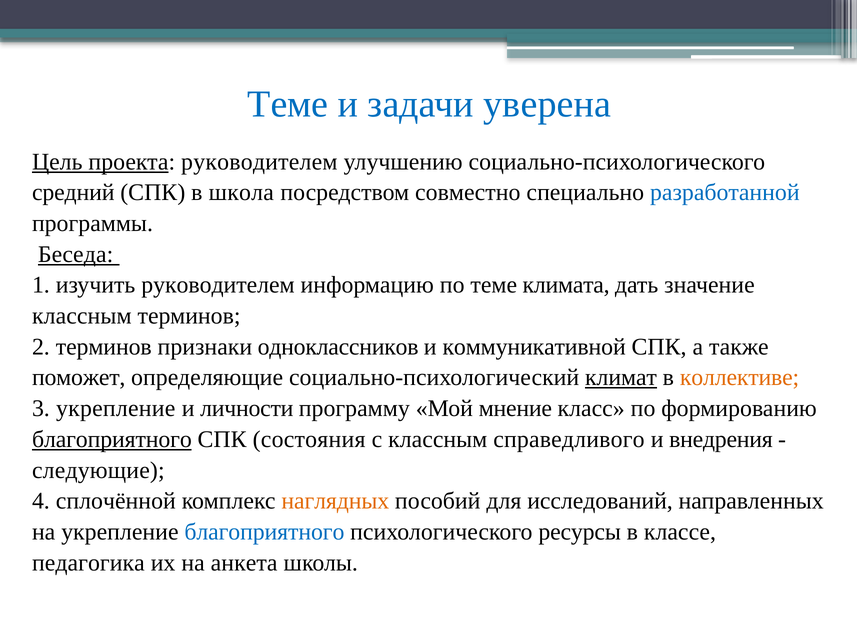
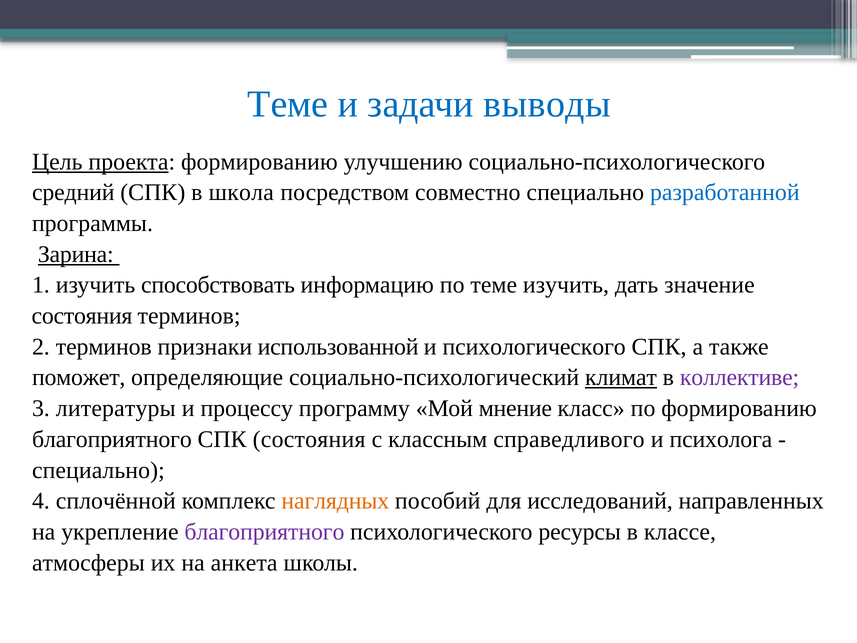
уверена: уверена -> выводы
проекта руководителем: руководителем -> формированию
Беседа: Беседа -> Зарина
изучить руководителем: руководителем -> способствовать
теме климата: климата -> изучить
классным at (82, 316): классным -> состояния
одноклассников: одноклассников -> использованной
и коммуникативной: коммуникативной -> психологического
коллективе colour: orange -> purple
3 укрепление: укрепление -> литературы
личности: личности -> процессу
благоприятного at (112, 439) underline: present -> none
внедрения: внедрения -> психолога
следующие at (98, 470): следующие -> специально
благоприятного at (264, 532) colour: blue -> purple
педагогика: педагогика -> атмосферы
